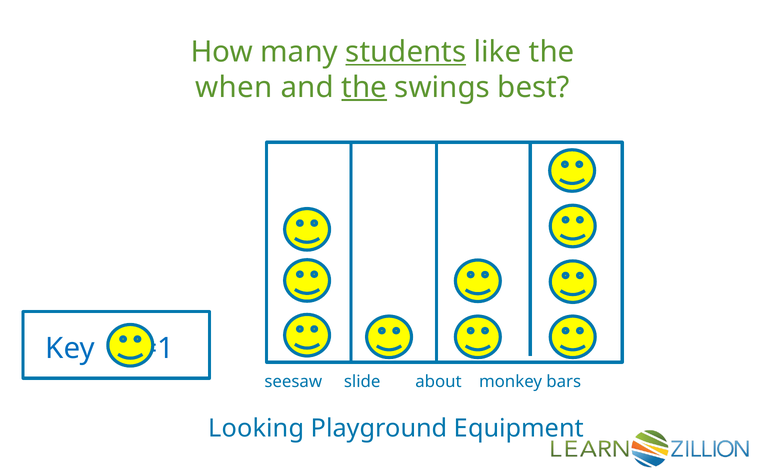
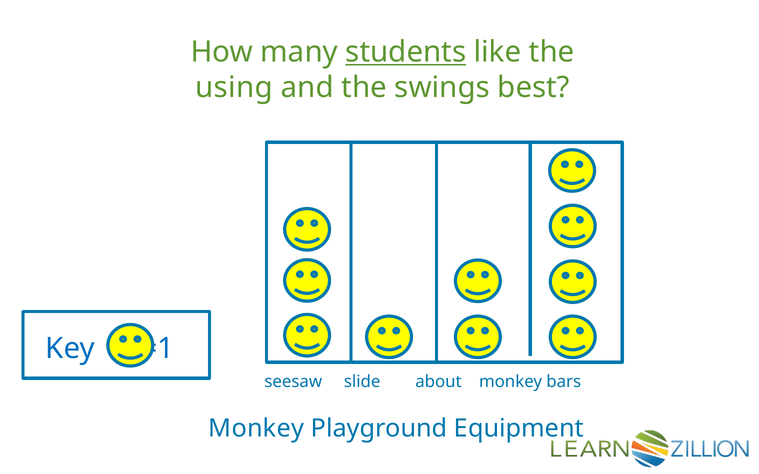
when: when -> using
the at (364, 87) underline: present -> none
Looking at (256, 429): Looking -> Monkey
